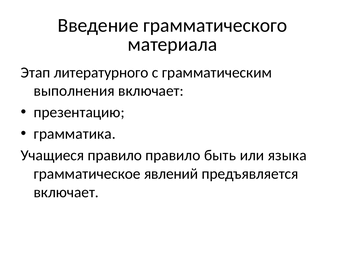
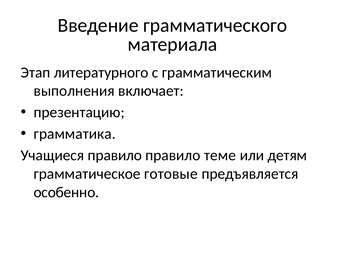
быть: быть -> теме
языка: языка -> детям
явлений: явлений -> готовые
включает at (66, 192): включает -> особенно
